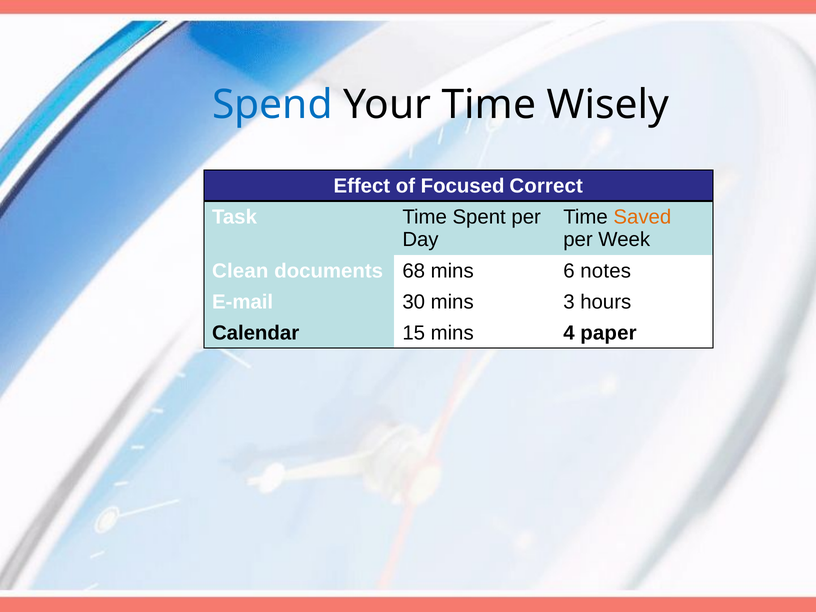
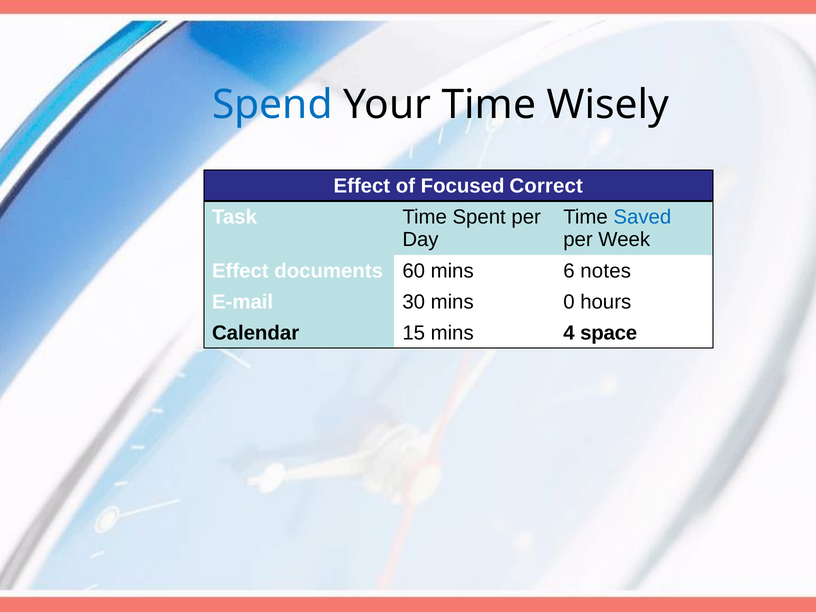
Saved colour: orange -> blue
Clean at (240, 271): Clean -> Effect
68: 68 -> 60
3: 3 -> 0
paper: paper -> space
